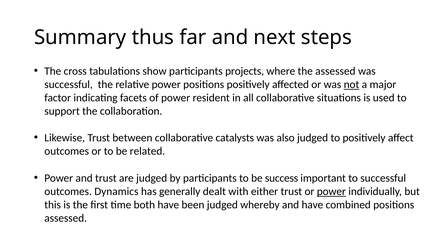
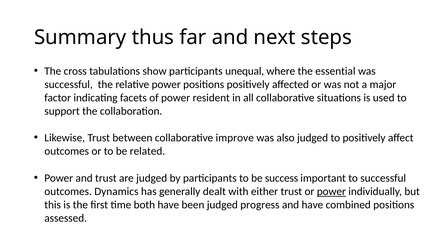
projects: projects -> unequal
the assessed: assessed -> essential
not underline: present -> none
catalysts: catalysts -> improve
whereby: whereby -> progress
